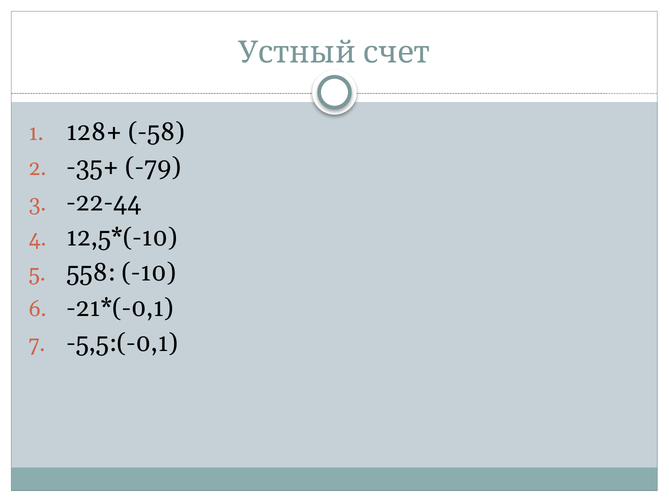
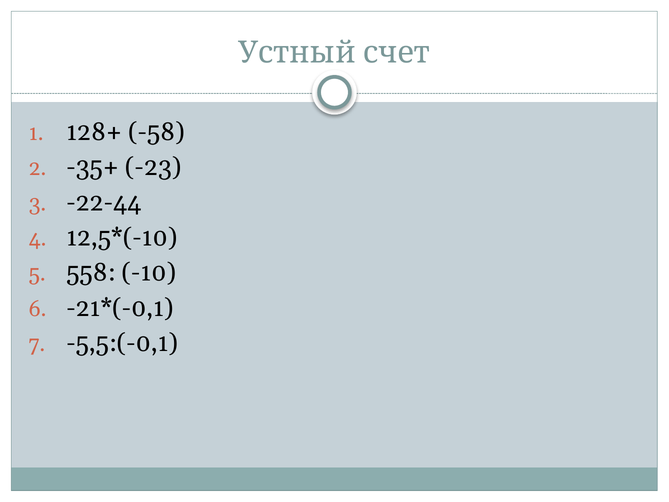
-79: -79 -> -23
